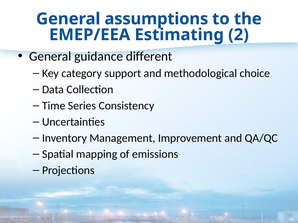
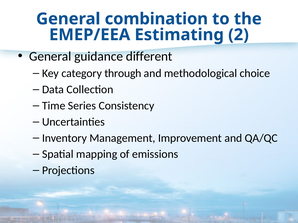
assumptions: assumptions -> combination
support: support -> through
